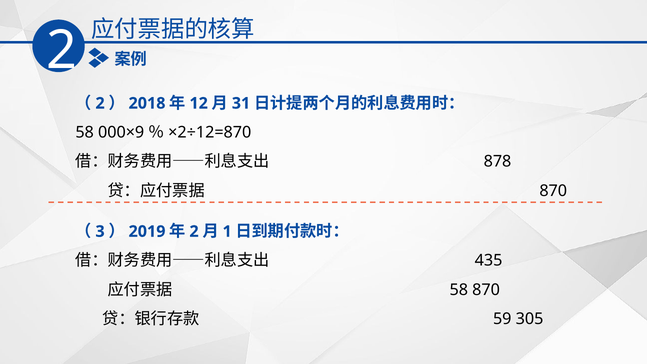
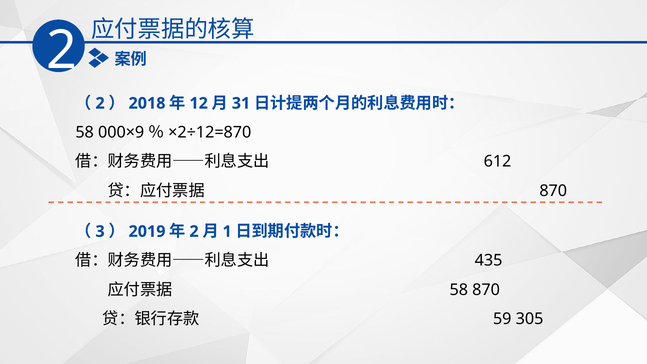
878: 878 -> 612
